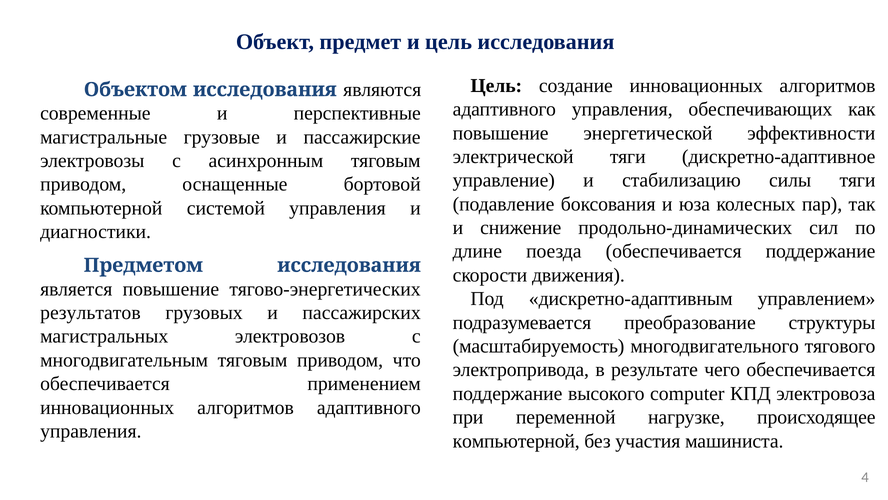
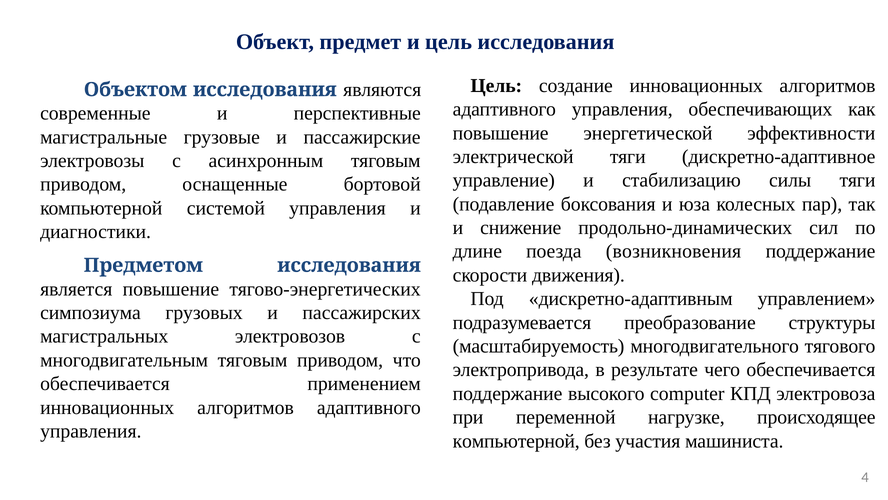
поезда обеспечивается: обеспечивается -> возникновения
результатов: результатов -> симпозиума
